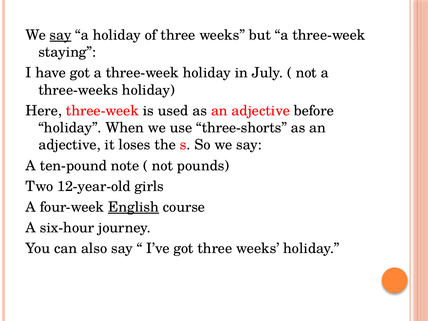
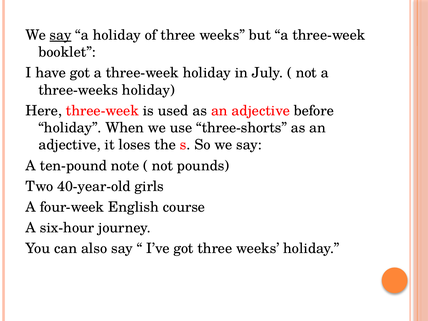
staying: staying -> booklet
12-year-old: 12-year-old -> 40-year-old
English underline: present -> none
